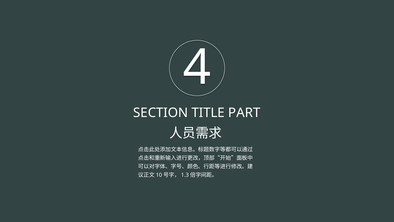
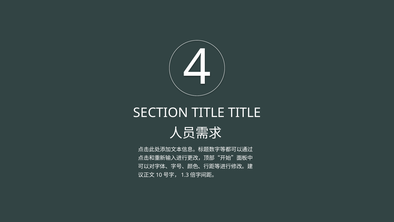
TITLE PART: PART -> TITLE
